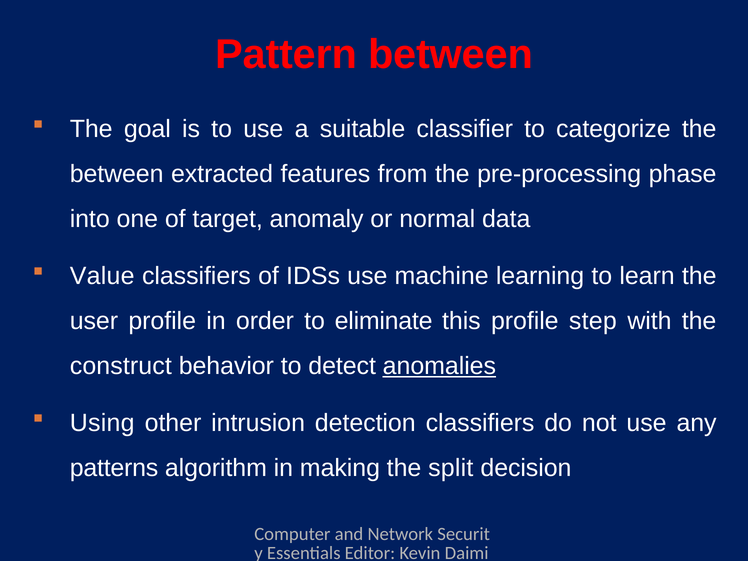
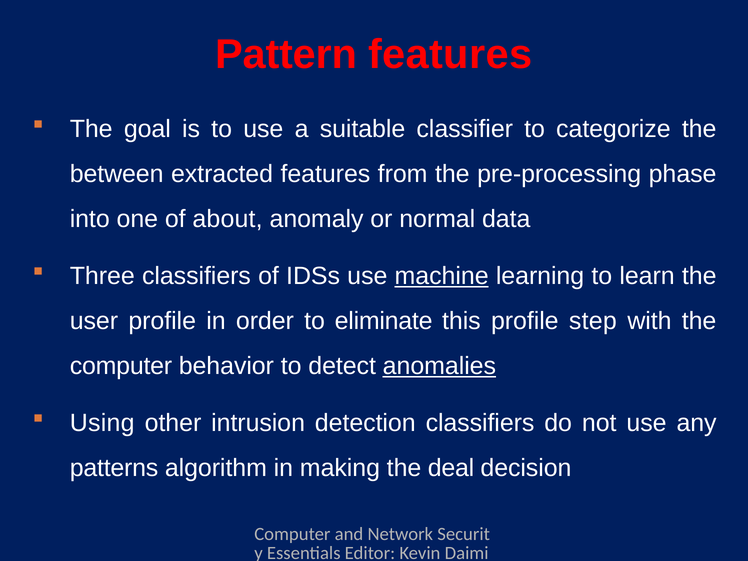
Pattern between: between -> features
target: target -> about
Value: Value -> Three
machine underline: none -> present
construct at (121, 366): construct -> computer
split: split -> deal
